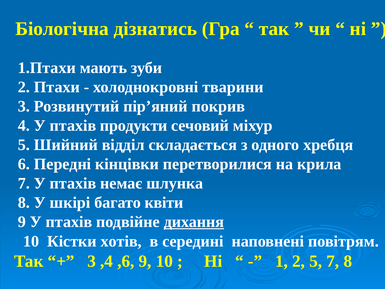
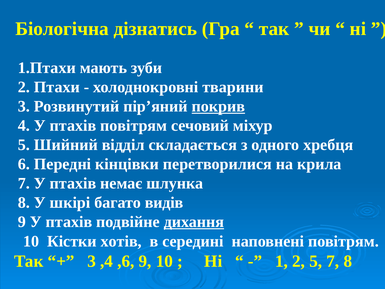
покрив underline: none -> present
птахів продукти: продукти -> повітрям
квіти: квіти -> видів
